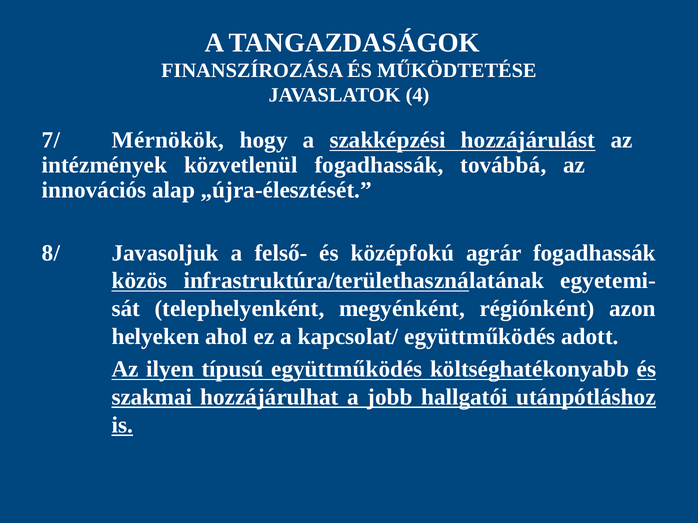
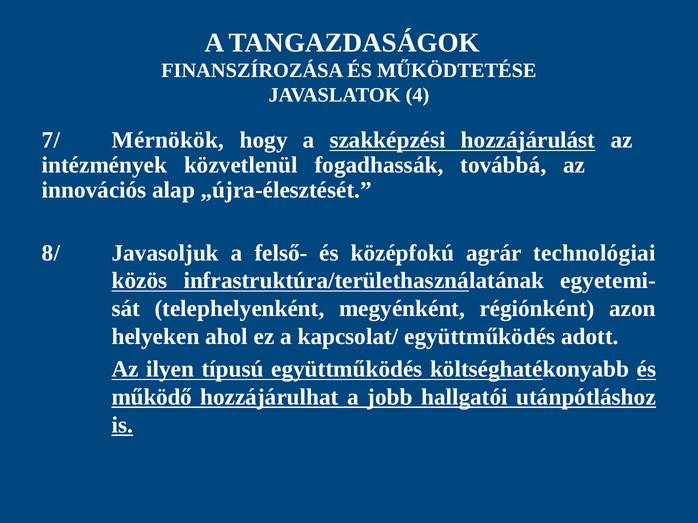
agrár fogadhassák: fogadhassák -> technológiai
szakmai: szakmai -> működő
